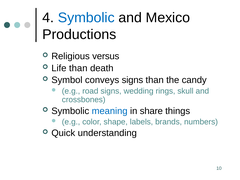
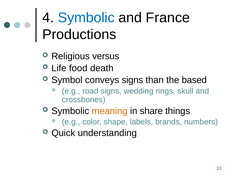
Mexico: Mexico -> France
Life than: than -> food
candy: candy -> based
meaning colour: blue -> orange
